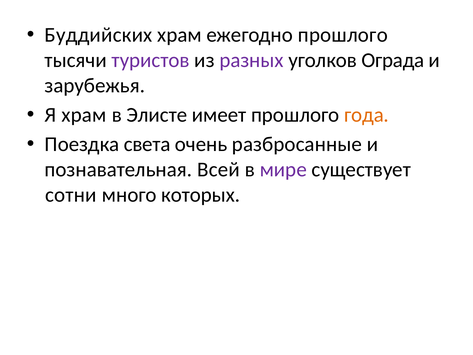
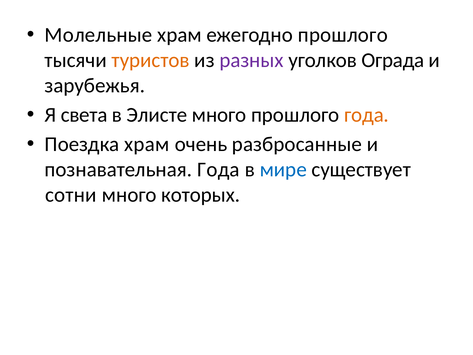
Буддийских: Буддийских -> Молельные
туристов colour: purple -> orange
Я храм: храм -> света
Элисте имеет: имеет -> много
Поездка света: света -> храм
познавательная Всей: Всей -> Года
мире colour: purple -> blue
